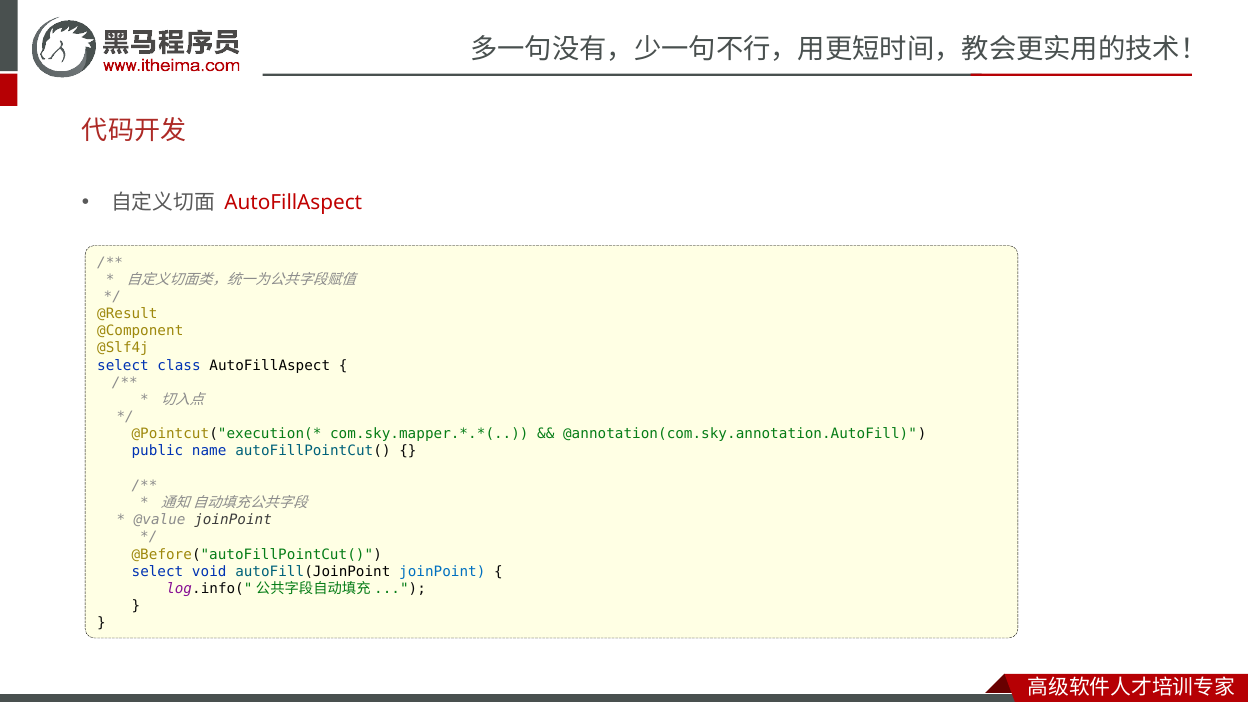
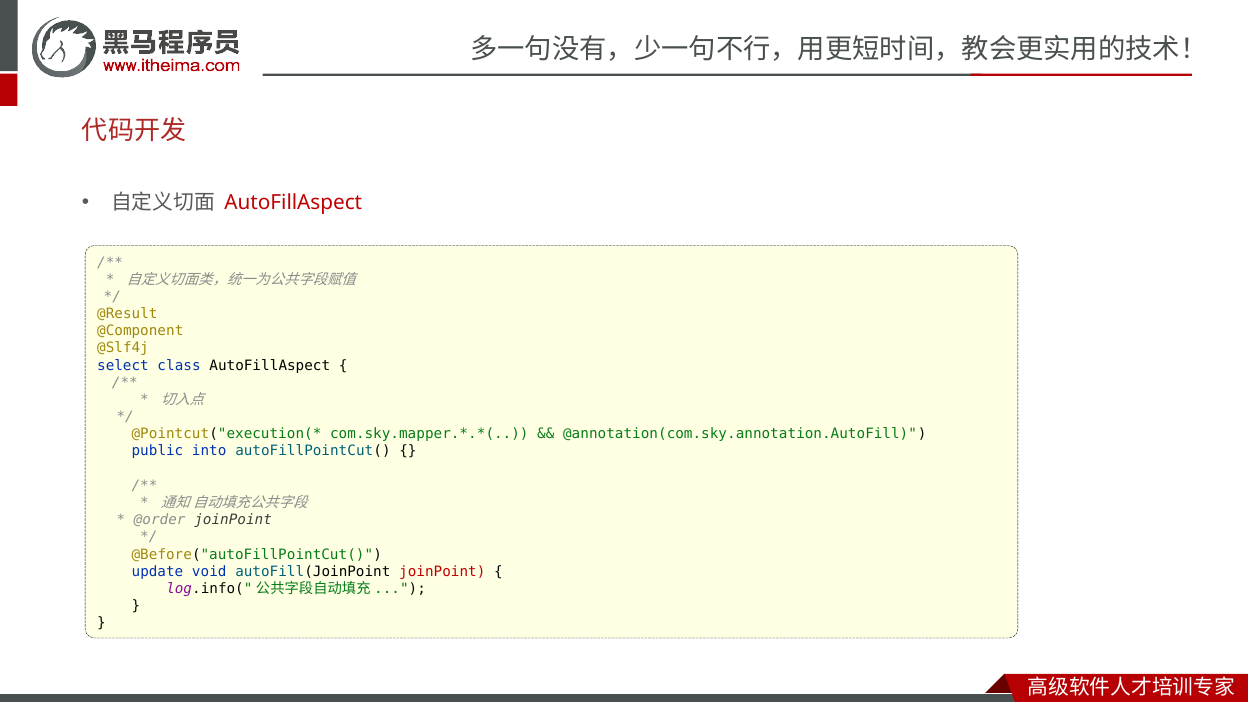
name: name -> into
@value: @value -> @order
select at (157, 571): select -> update
joinPoint at (442, 571) colour: blue -> red
